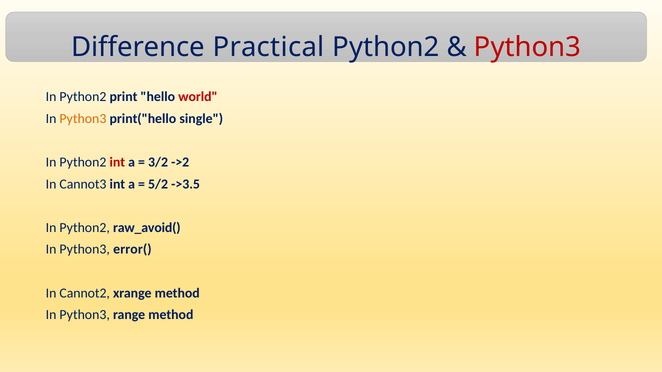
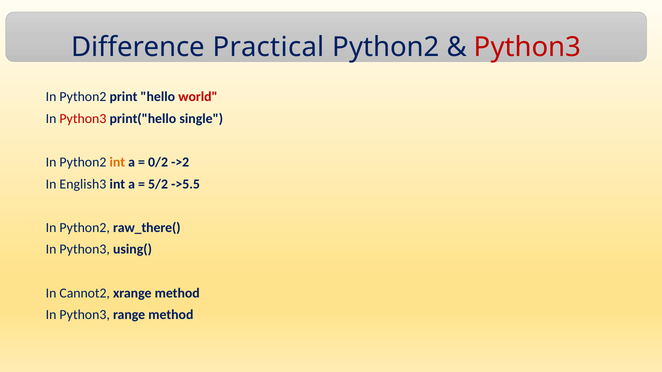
Python3 at (83, 119) colour: orange -> red
int at (117, 162) colour: red -> orange
3/2: 3/2 -> 0/2
Cannot3: Cannot3 -> English3
->3.5: ->3.5 -> ->5.5
raw_avoid(: raw_avoid( -> raw_there(
error(: error( -> using(
